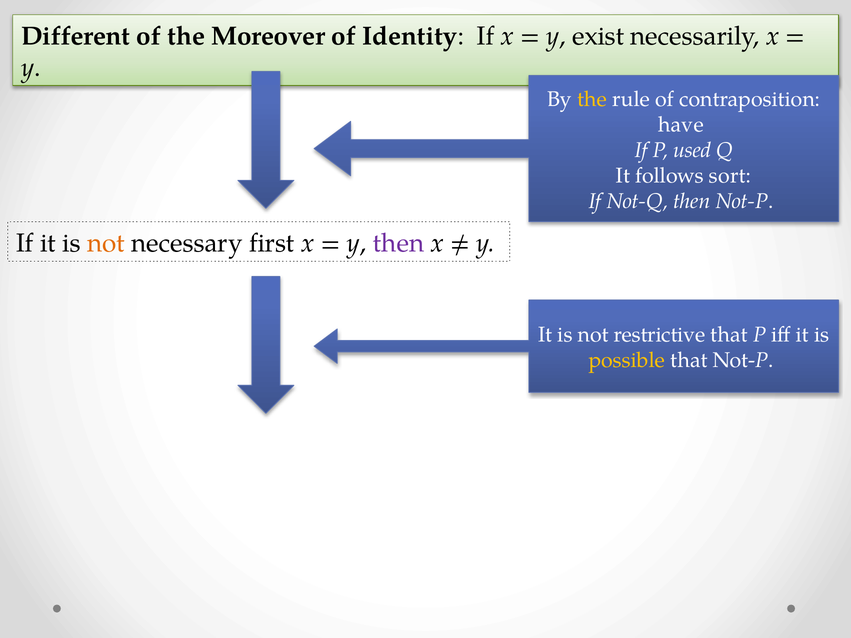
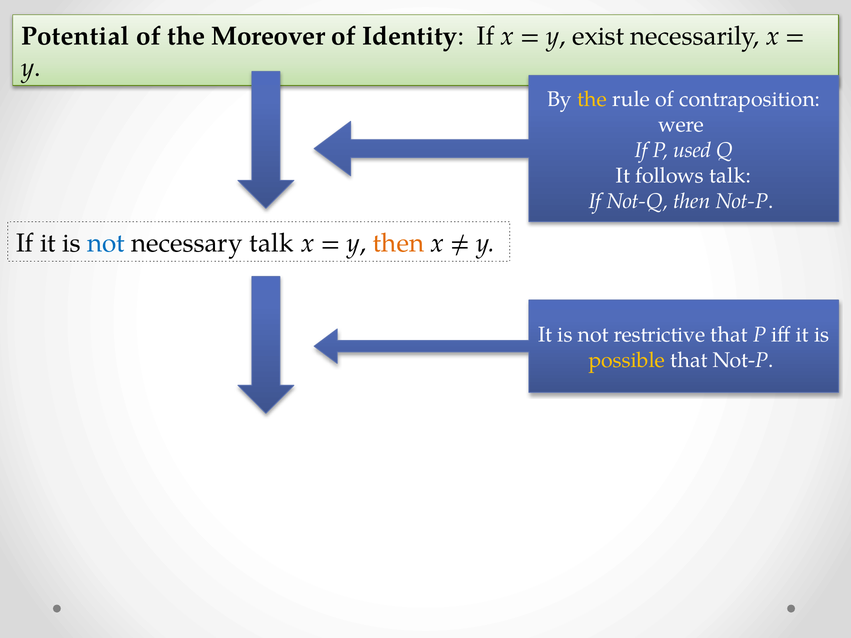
Different: Different -> Potential
have: have -> were
follows sort: sort -> talk
not at (106, 243) colour: orange -> blue
necessary first: first -> talk
then at (398, 243) colour: purple -> orange
